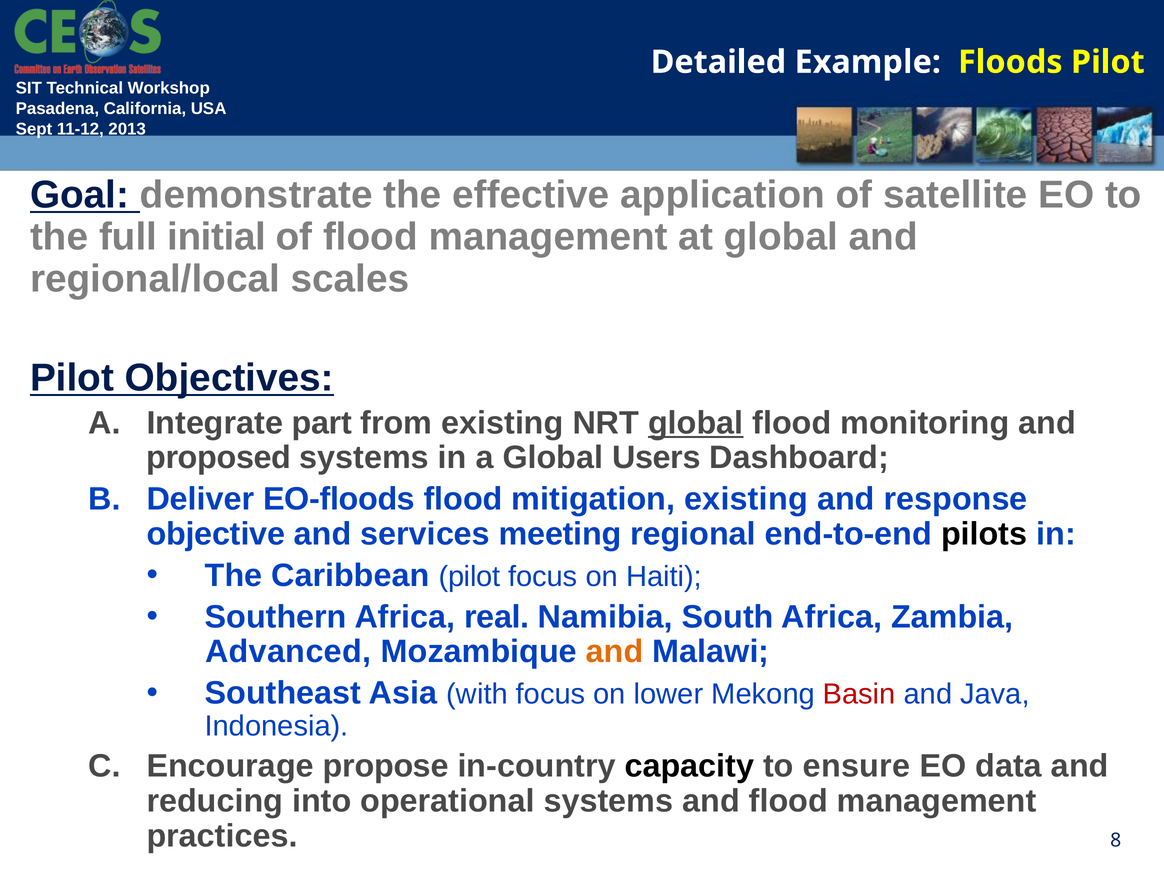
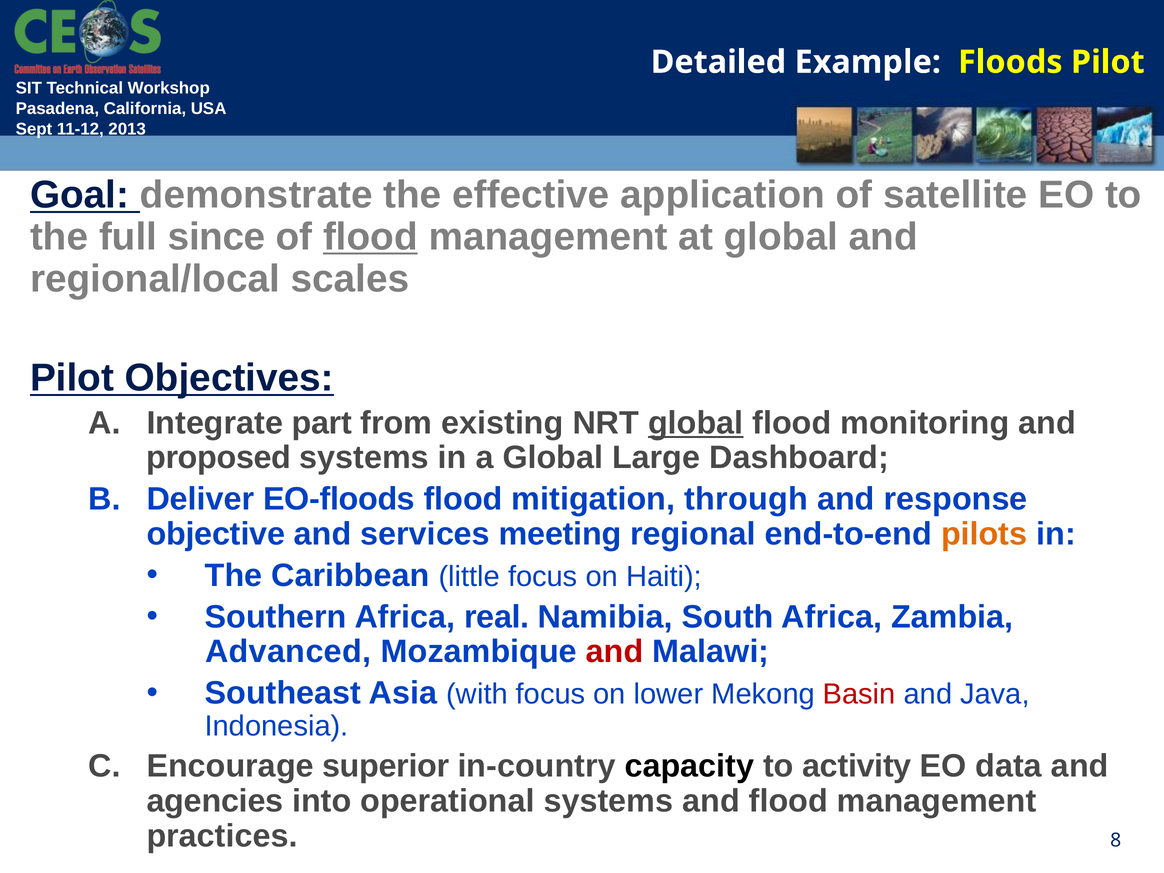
initial: initial -> since
flood at (370, 237) underline: none -> present
Users: Users -> Large
mitigation existing: existing -> through
pilots colour: black -> orange
Caribbean pilot: pilot -> little
and at (615, 652) colour: orange -> red
propose: propose -> superior
ensure: ensure -> activity
reducing: reducing -> agencies
